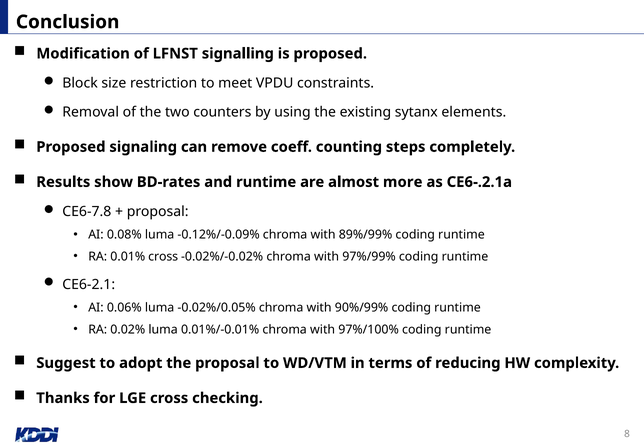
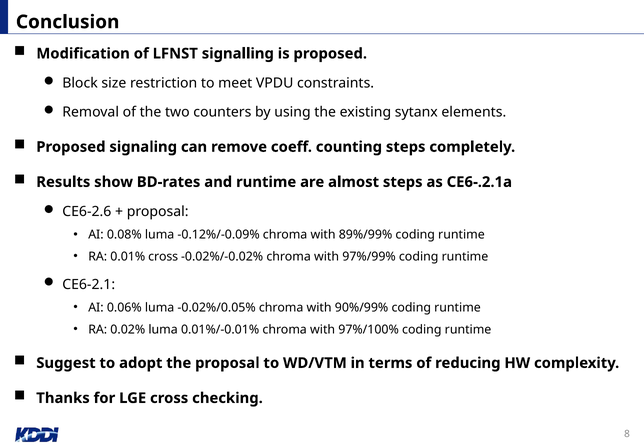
almost more: more -> steps
CE6-7.8: CE6-7.8 -> CE6-2.6
